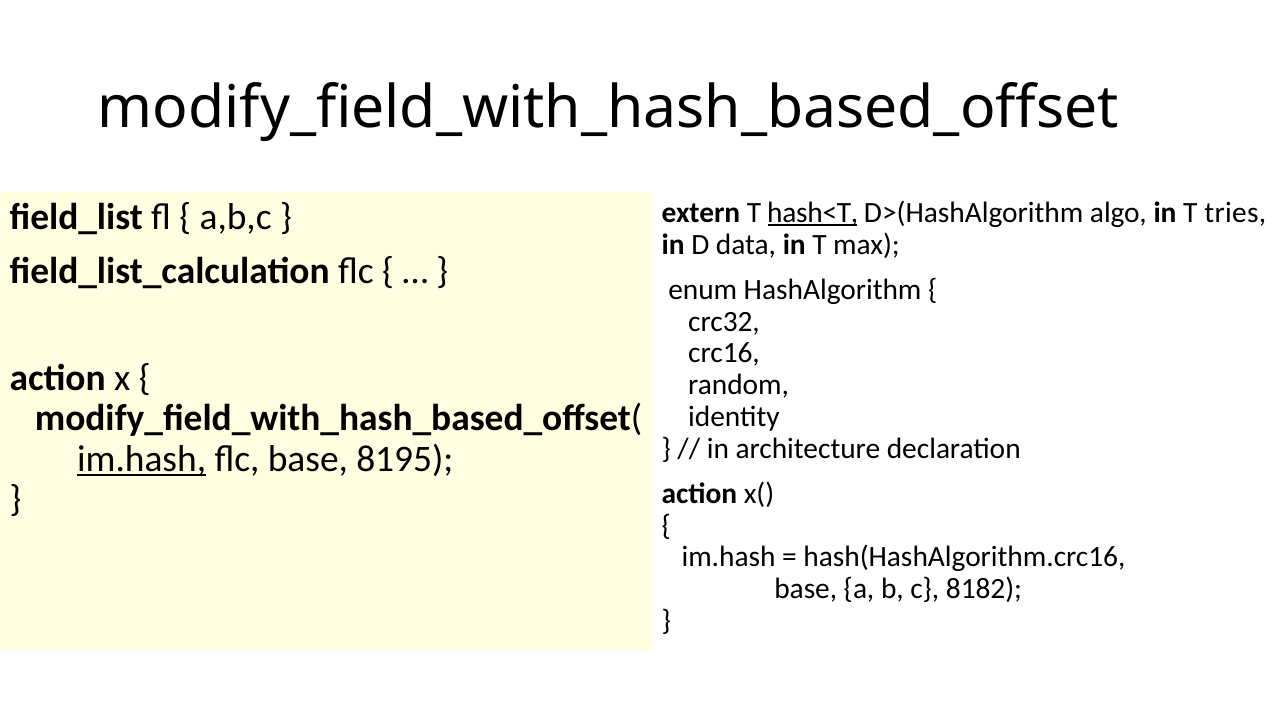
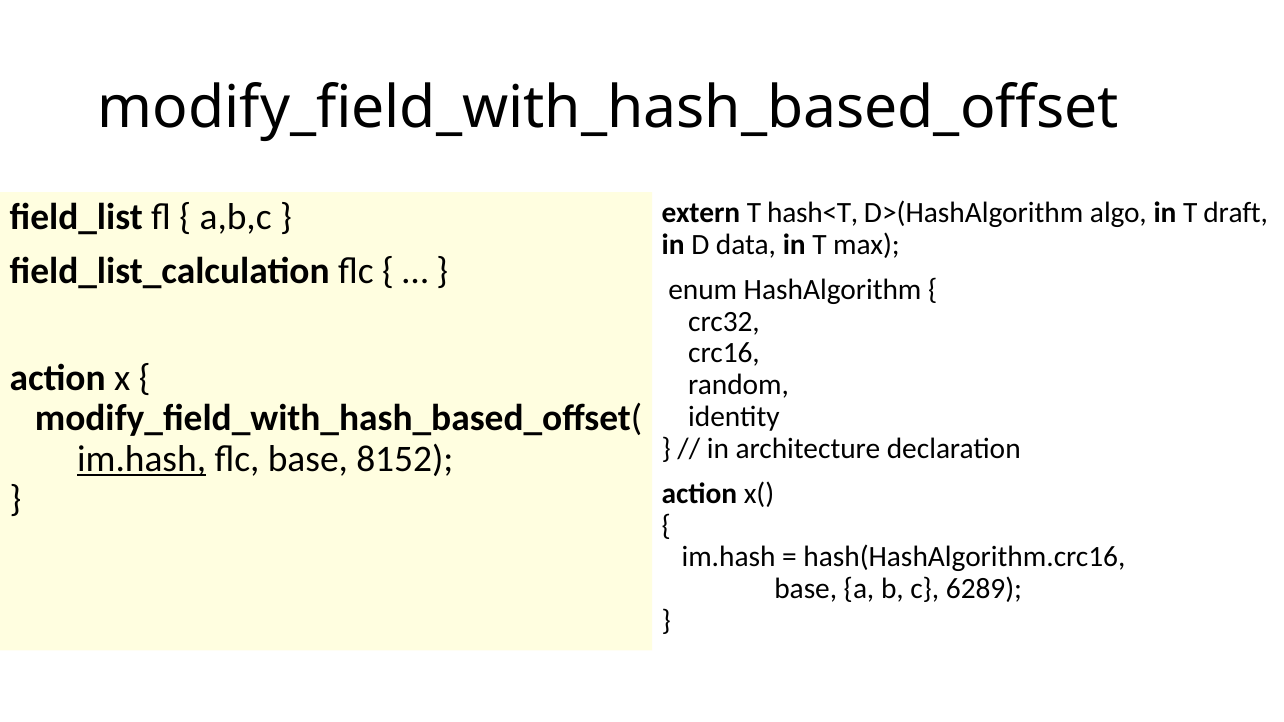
hash<T underline: present -> none
tries: tries -> draft
8195: 8195 -> 8152
8182: 8182 -> 6289
